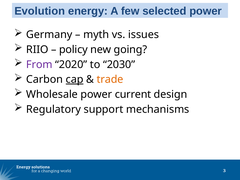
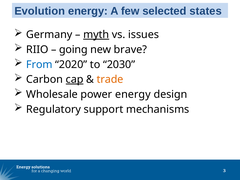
selected power: power -> states
myth underline: none -> present
policy: policy -> going
going: going -> brave
From colour: purple -> blue
power current: current -> energy
